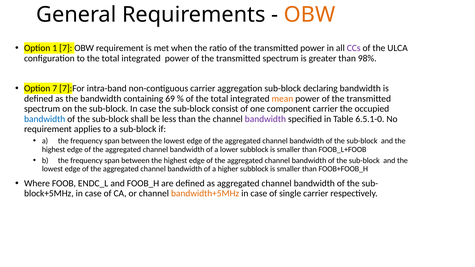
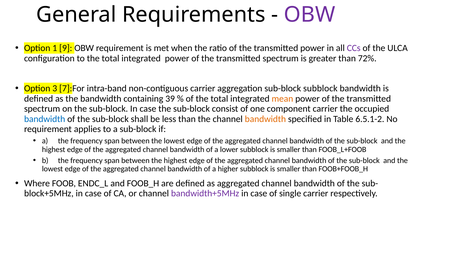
OBW at (310, 15) colour: orange -> purple
1 7: 7 -> 9
98%: 98% -> 72%
Option 7: 7 -> 3
sub-block declaring: declaring -> subblock
69: 69 -> 39
bandwidth at (265, 119) colour: purple -> orange
6.5.1-0: 6.5.1-0 -> 6.5.1-2
bandwidth+5MHz colour: orange -> purple
